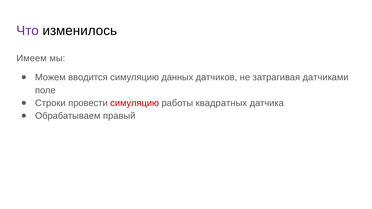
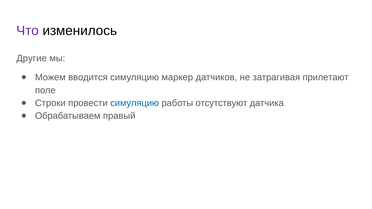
Имеем: Имеем -> Другие
данных: данных -> маркер
датчиками: датчиками -> прилетают
симуляцию at (135, 103) colour: red -> blue
квадратных: квадратных -> отсутствуют
